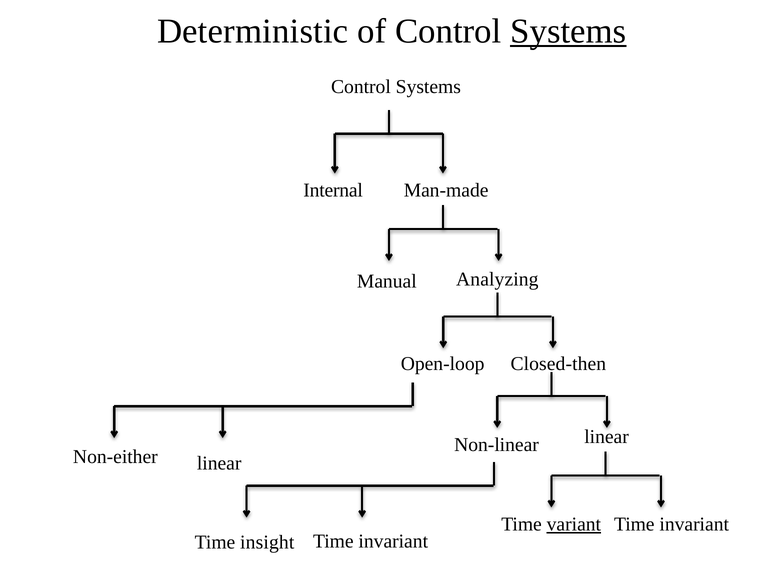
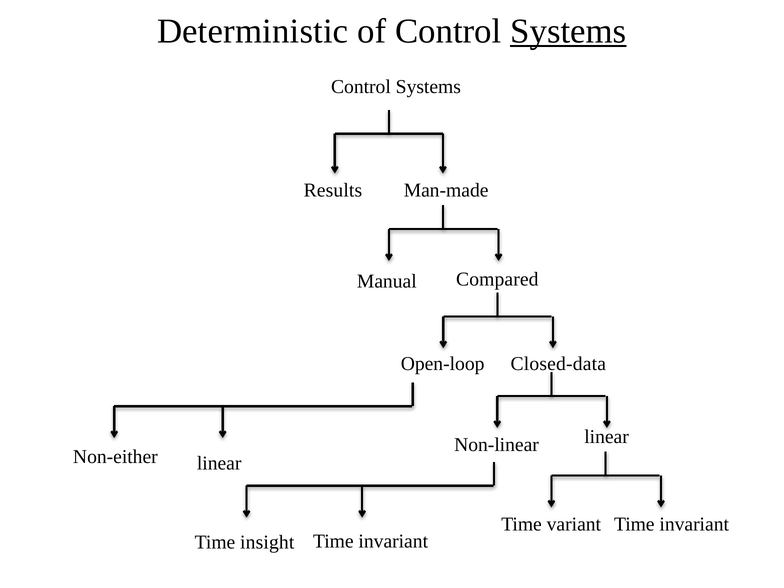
Internal: Internal -> Results
Analyzing: Analyzing -> Compared
Closed-then: Closed-then -> Closed-data
variant underline: present -> none
